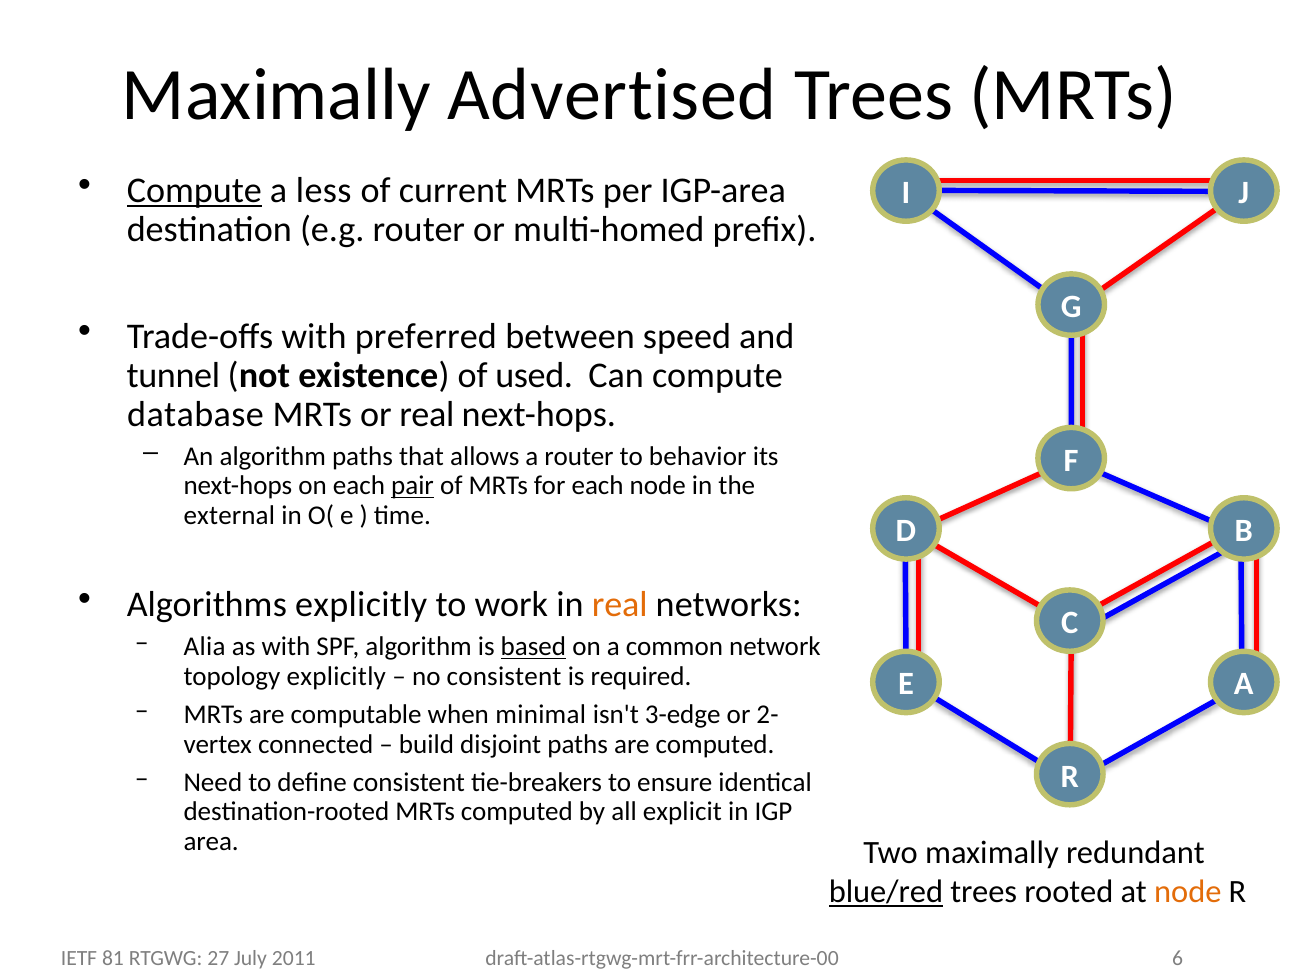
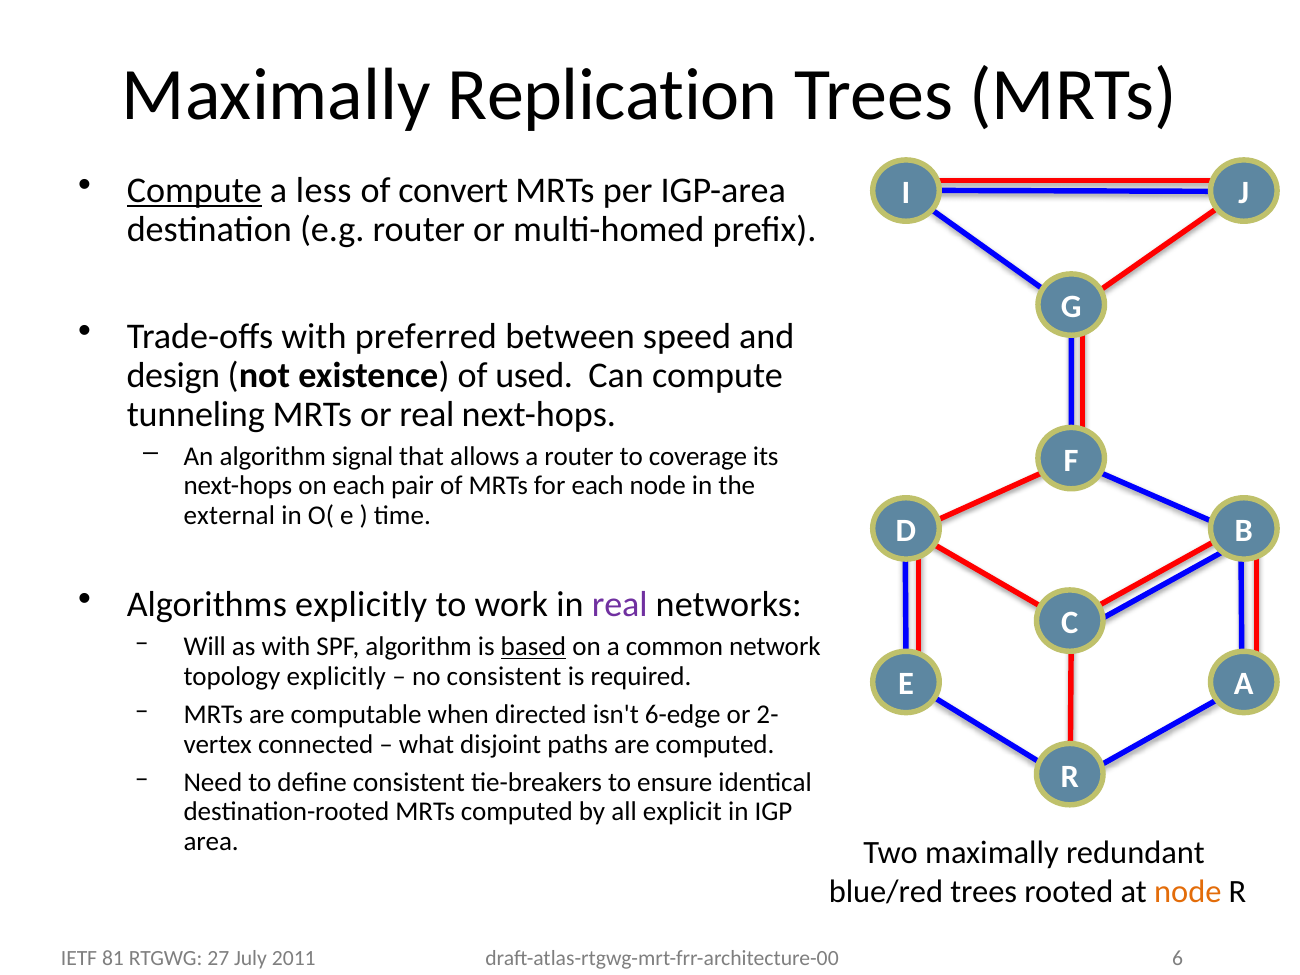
Advertised: Advertised -> Replication
current: current -> convert
tunnel: tunnel -> design
database: database -> tunneling
algorithm paths: paths -> signal
behavior: behavior -> coverage
pair underline: present -> none
real at (620, 605) colour: orange -> purple
Alia: Alia -> Will
minimal: minimal -> directed
3-edge: 3-edge -> 6-edge
build: build -> what
blue/red underline: present -> none
